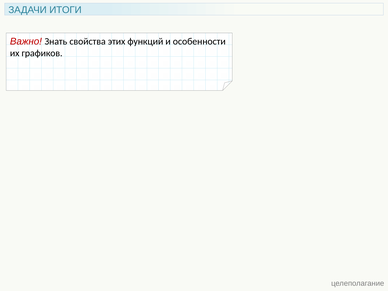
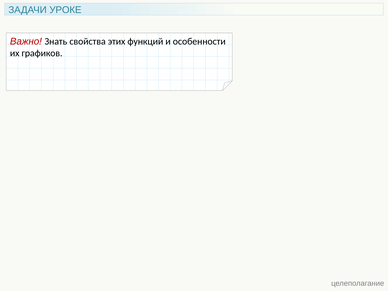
ИТОГИ: ИТОГИ -> УРОКЕ
